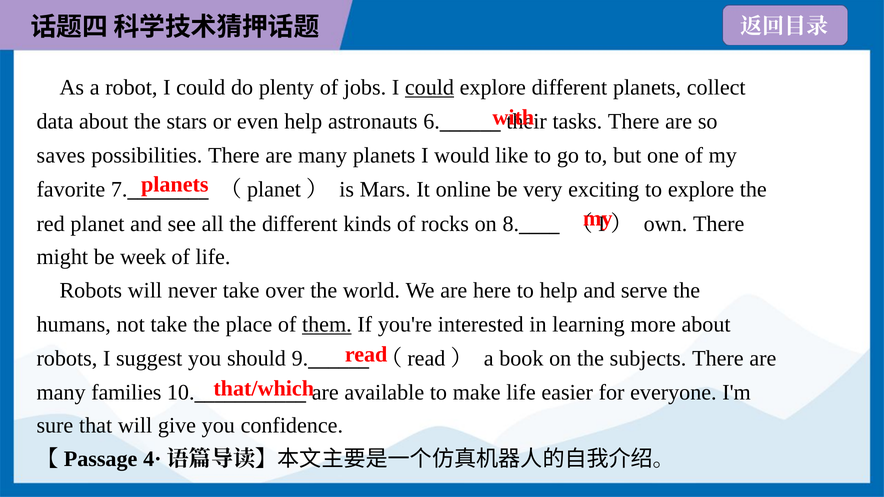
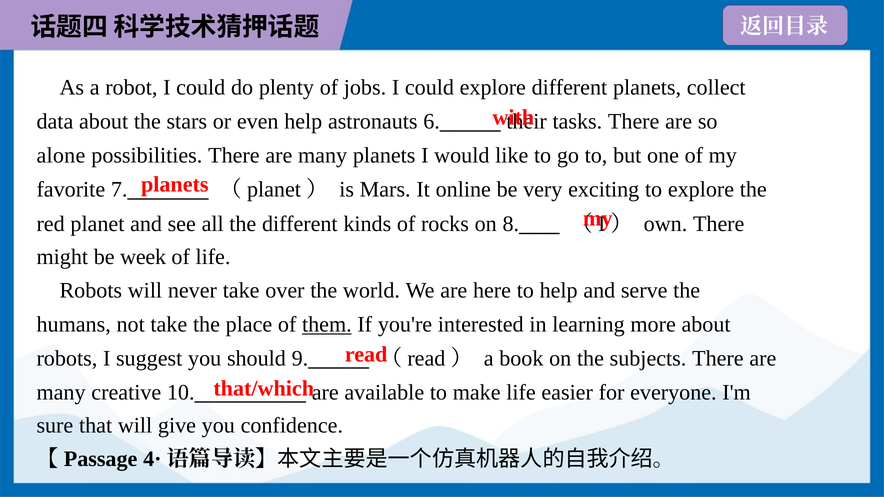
could at (429, 88) underline: present -> none
saves: saves -> alone
families: families -> creative
